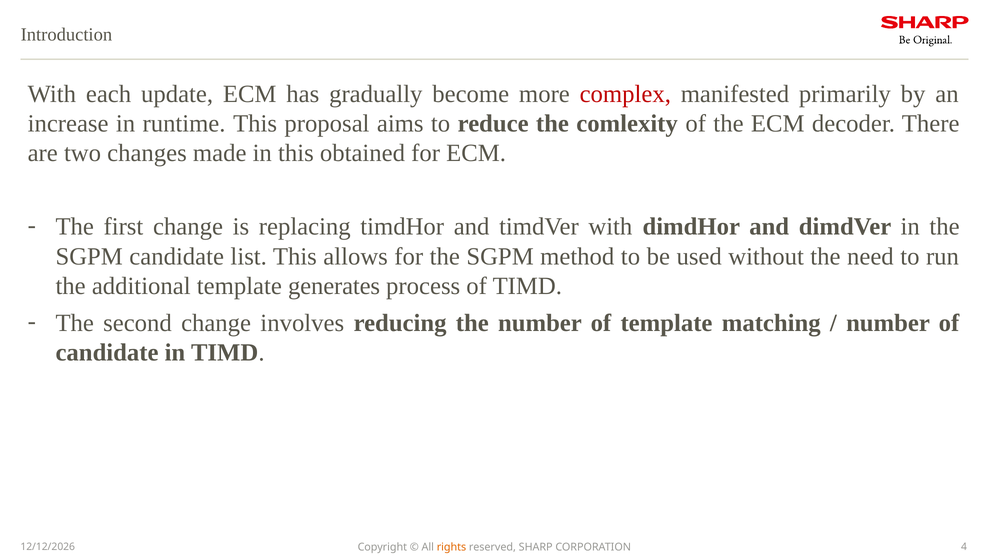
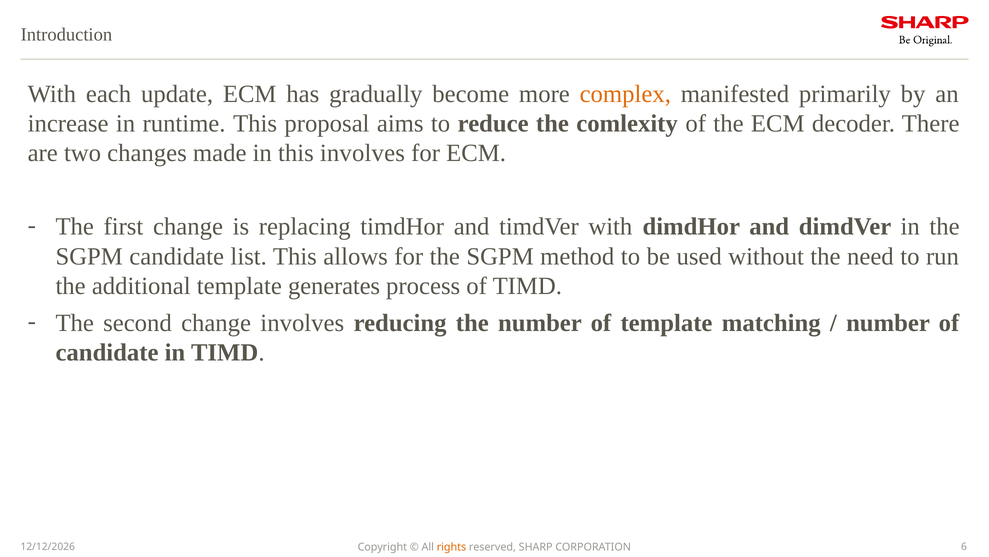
complex colour: red -> orange
this obtained: obtained -> involves
4: 4 -> 6
